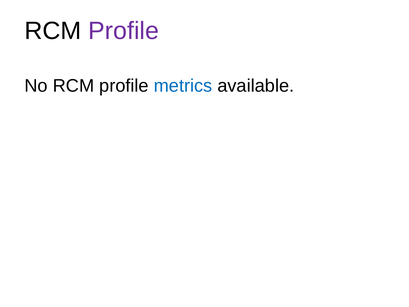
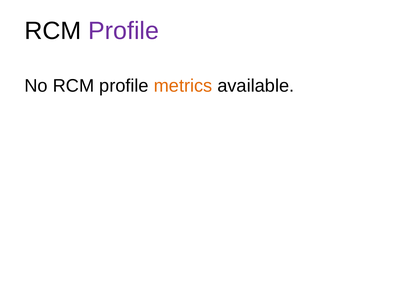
metrics colour: blue -> orange
